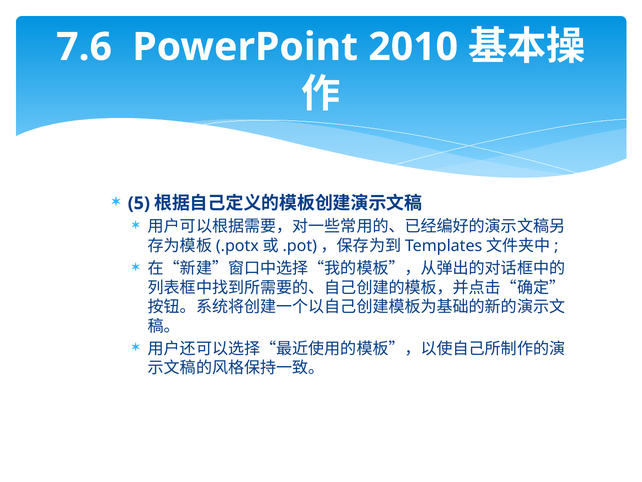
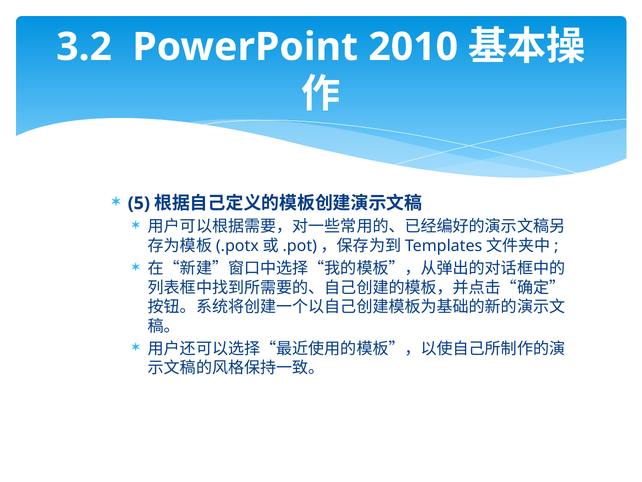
7.6: 7.6 -> 3.2
